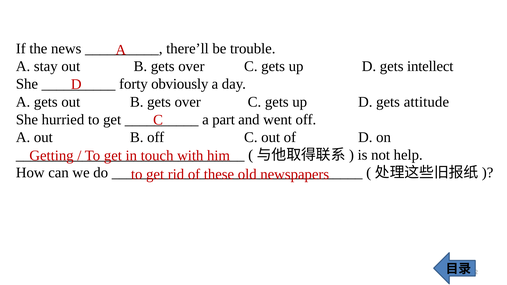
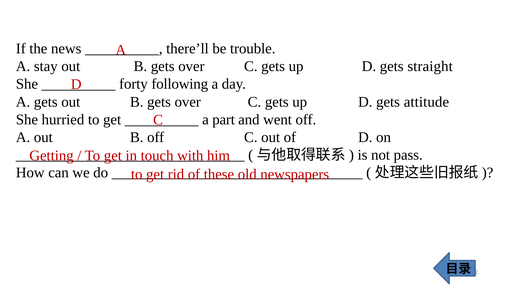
intellect: intellect -> straight
obviously: obviously -> following
help: help -> pass
